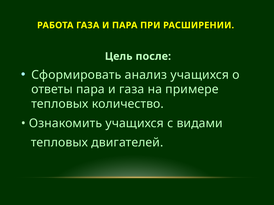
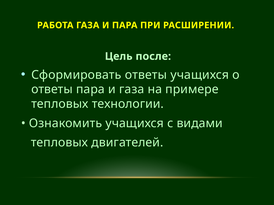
Сформировать анализ: анализ -> ответы
количество: количество -> технологии
